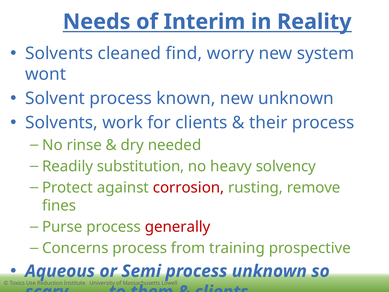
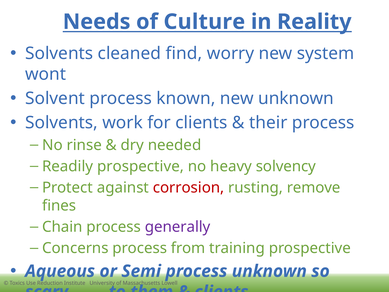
Interim: Interim -> Culture
Readily substitution: substitution -> prospective
Purse: Purse -> Chain
generally colour: red -> purple
